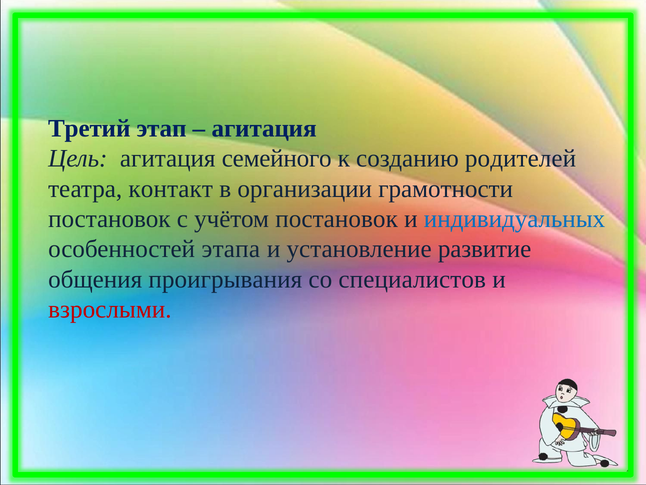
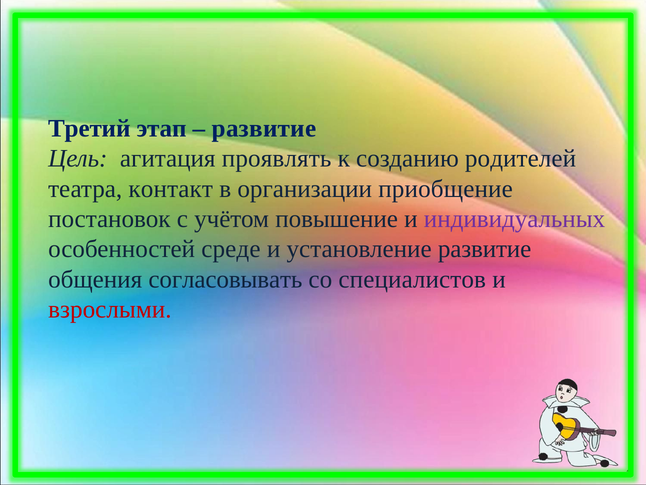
агитация at (264, 128): агитация -> развитие
семейного: семейного -> проявлять
грамотности: грамотности -> приобщение
учётом постановок: постановок -> повышение
индивидуальных colour: blue -> purple
этапа: этапа -> среде
проигрывания: проигрывания -> согласовывать
